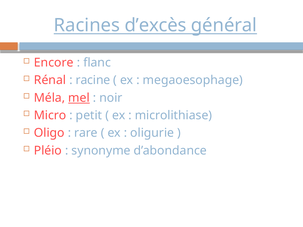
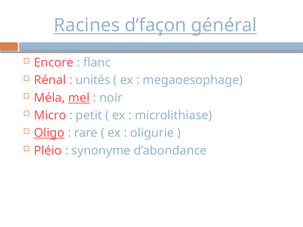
d’excès: d’excès -> d’façon
racine: racine -> unités
Oligo underline: none -> present
